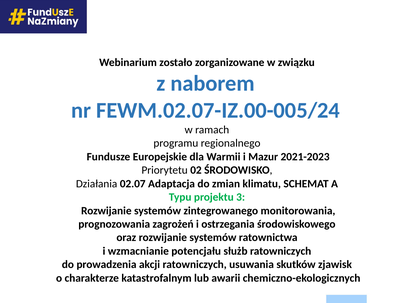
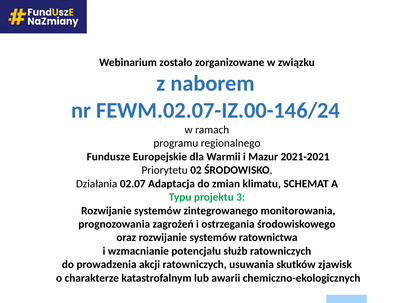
FEWM.02.07-IZ.00-005/24: FEWM.02.07-IZ.00-005/24 -> FEWM.02.07-IZ.00-146/24
2021-2023: 2021-2023 -> 2021-2021
